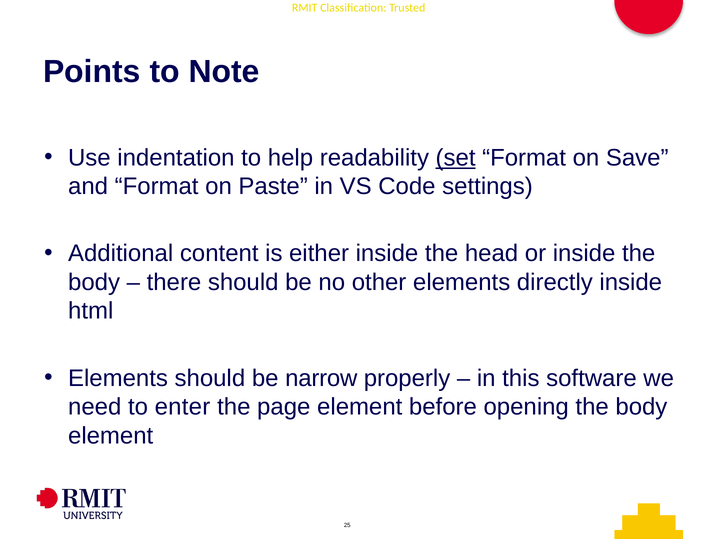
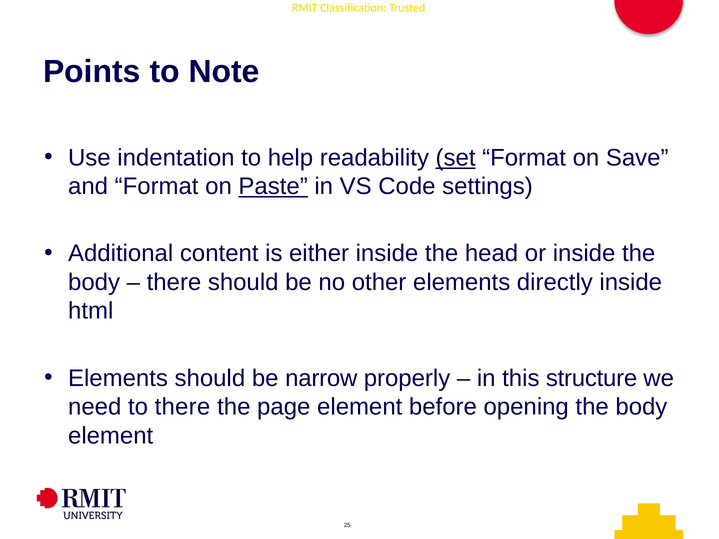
Paste underline: none -> present
software: software -> structure
to enter: enter -> there
